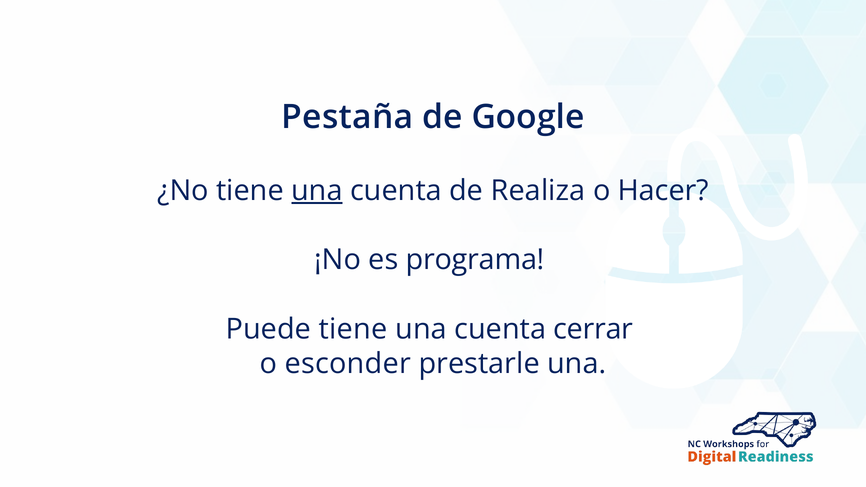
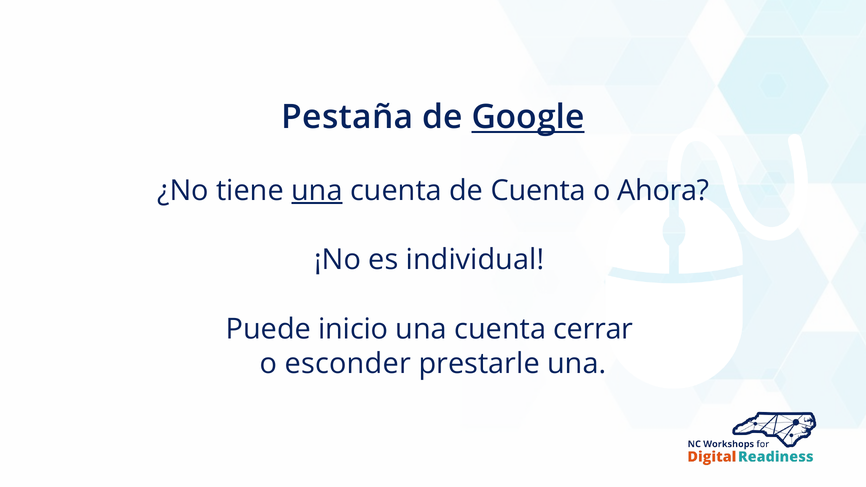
Google underline: none -> present
de Realiza: Realiza -> Cuenta
Hacer: Hacer -> Ahora
programa: programa -> individual
Puede tiene: tiene -> inicio
